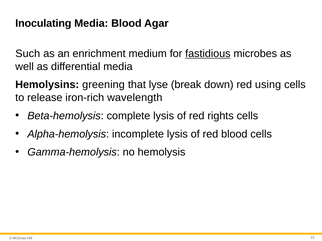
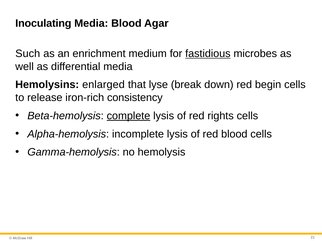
greening: greening -> enlarged
using: using -> begin
wavelength: wavelength -> consistency
complete underline: none -> present
